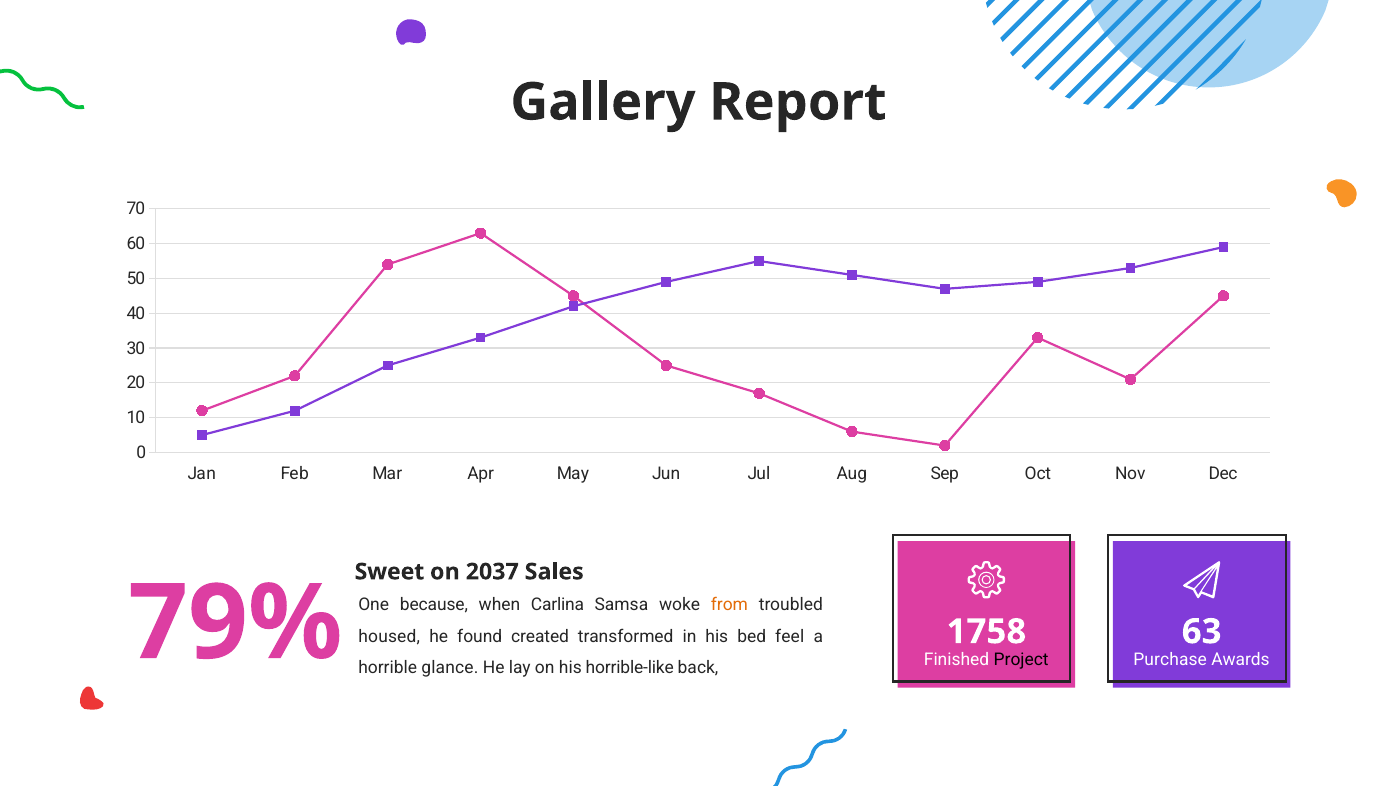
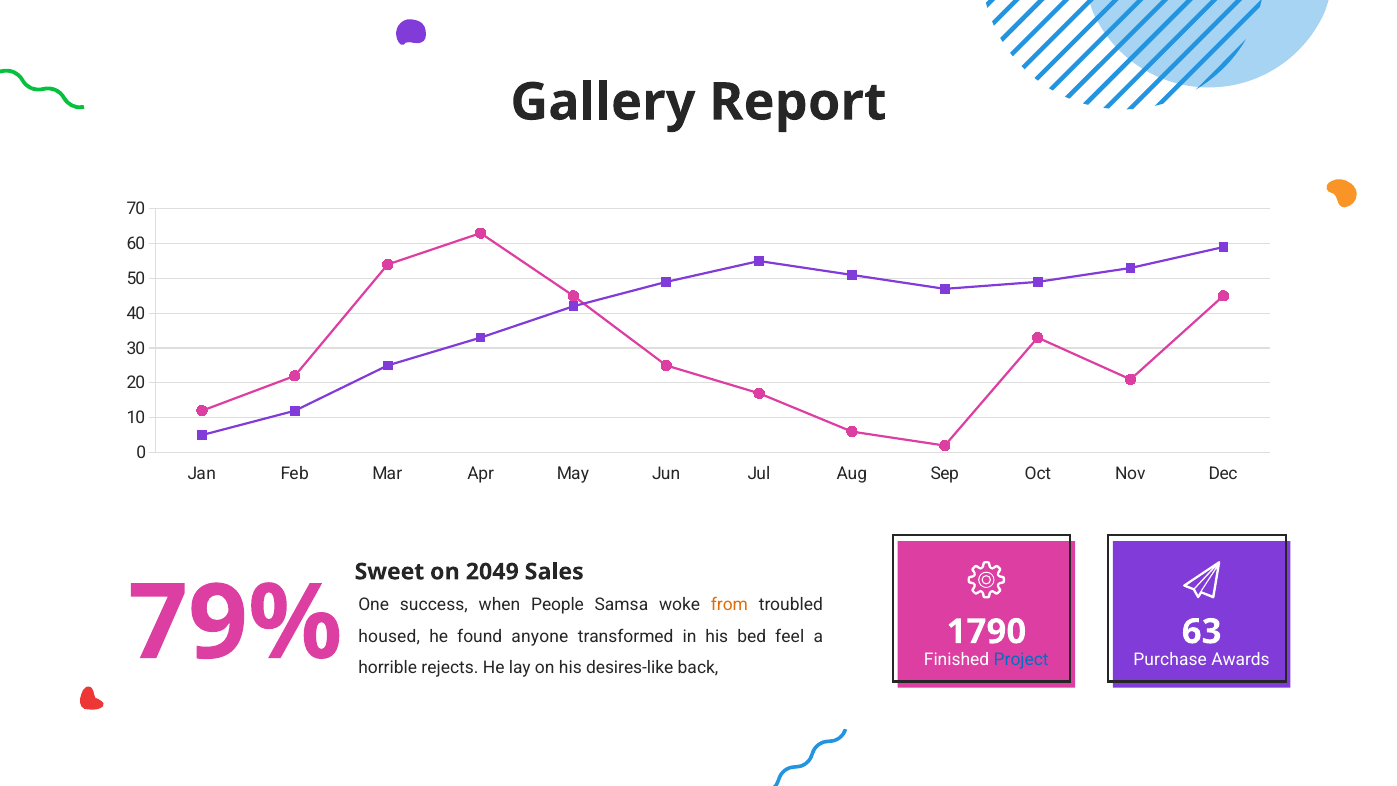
2037: 2037 -> 2049
because: because -> success
Carlina: Carlina -> People
1758: 1758 -> 1790
created: created -> anyone
Project colour: black -> blue
glance: glance -> rejects
horrible-like: horrible-like -> desires-like
